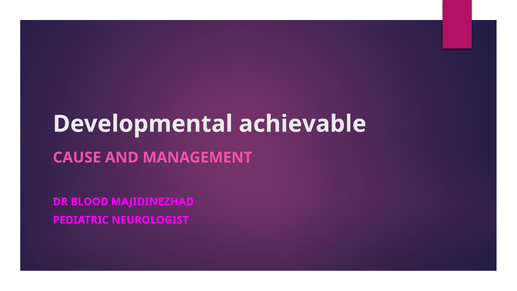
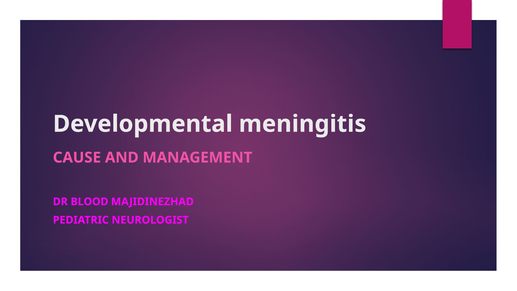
achievable: achievable -> meningitis
